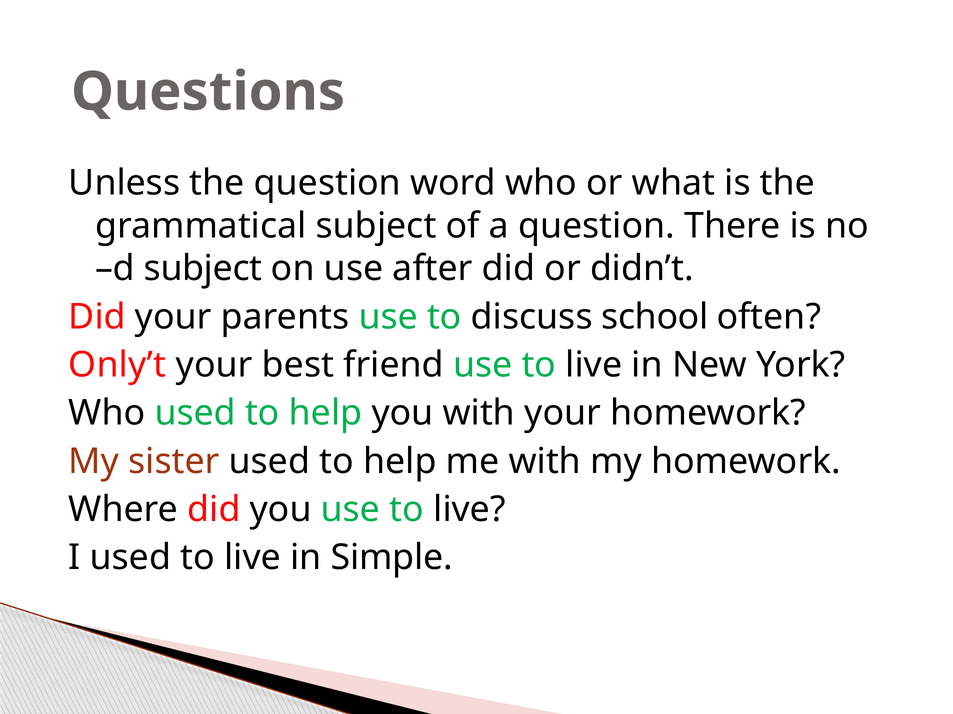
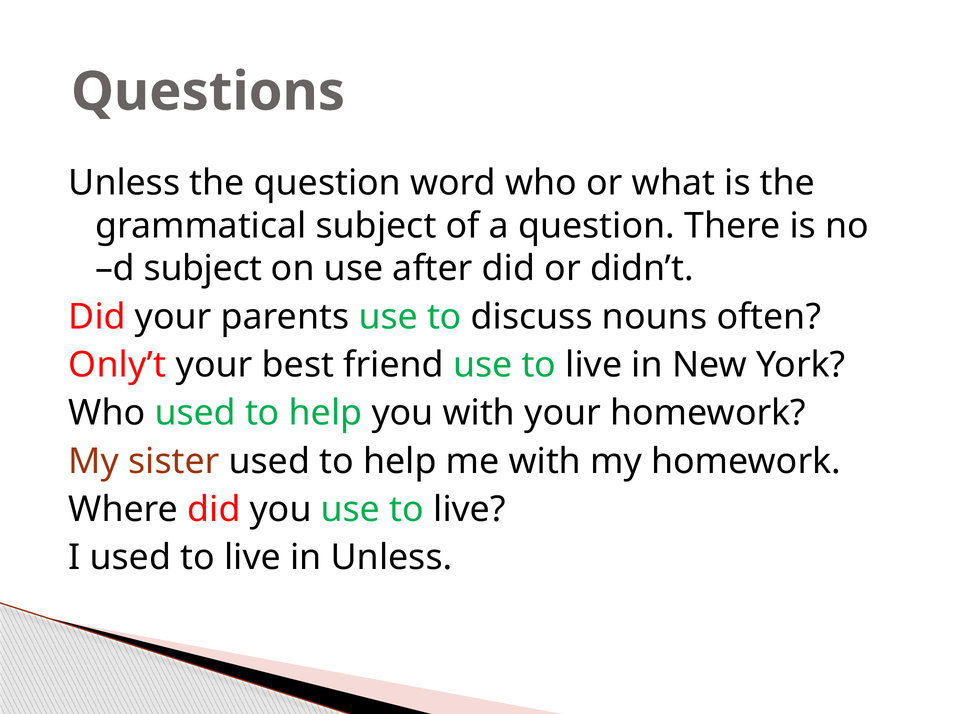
school: school -> nouns
in Simple: Simple -> Unless
